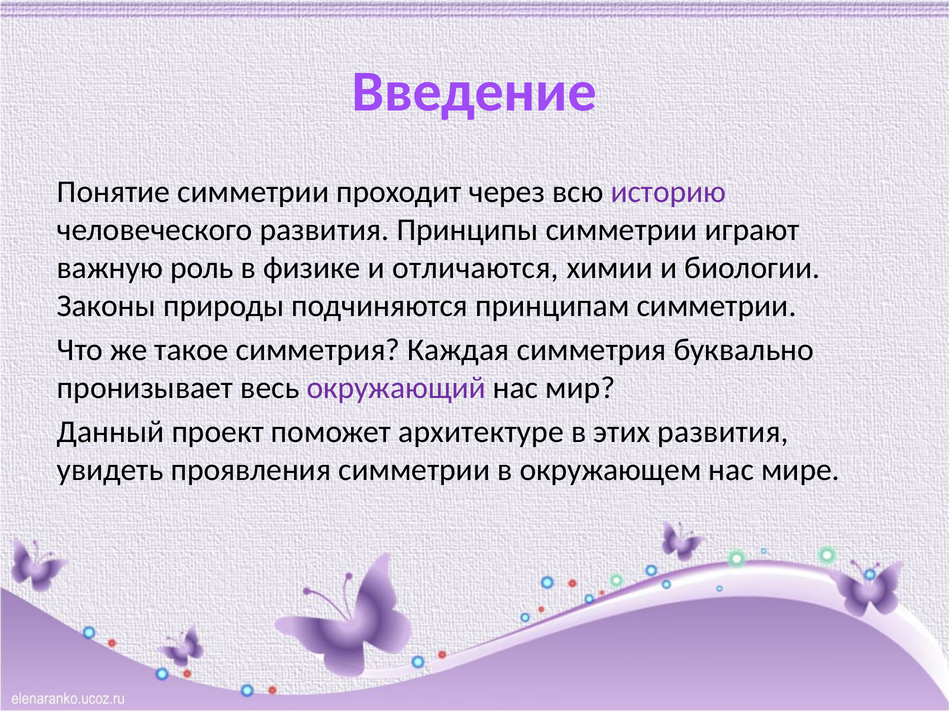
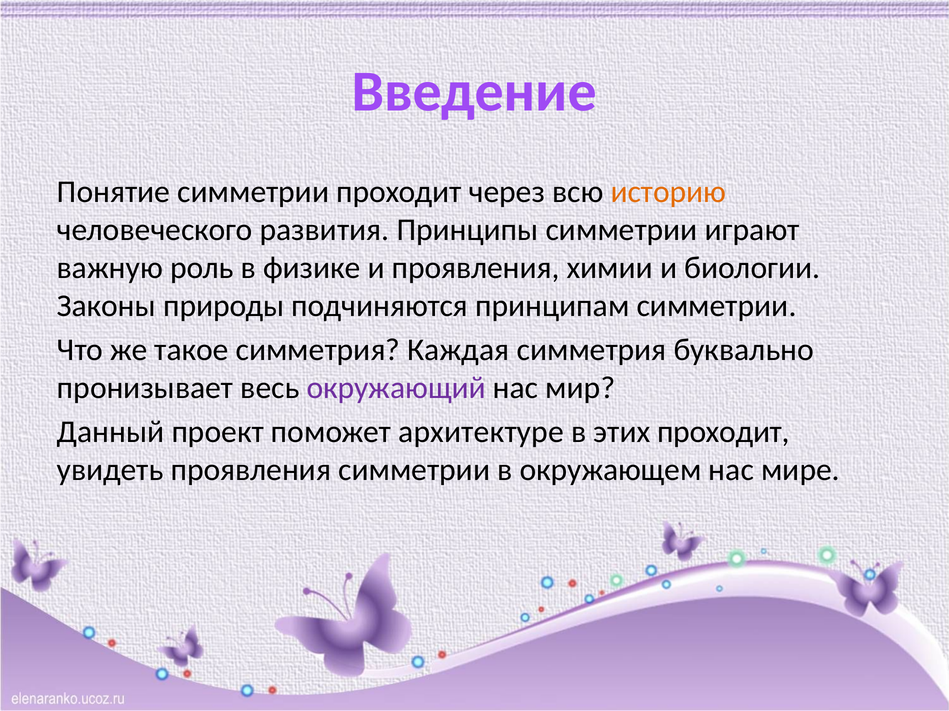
историю colour: purple -> orange
и отличаются: отличаются -> проявления
этих развития: развития -> проходит
